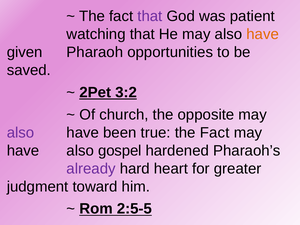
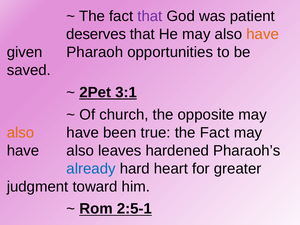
watching: watching -> deserves
3:2: 3:2 -> 3:1
also at (20, 133) colour: purple -> orange
gospel: gospel -> leaves
already colour: purple -> blue
2:5-5: 2:5-5 -> 2:5-1
